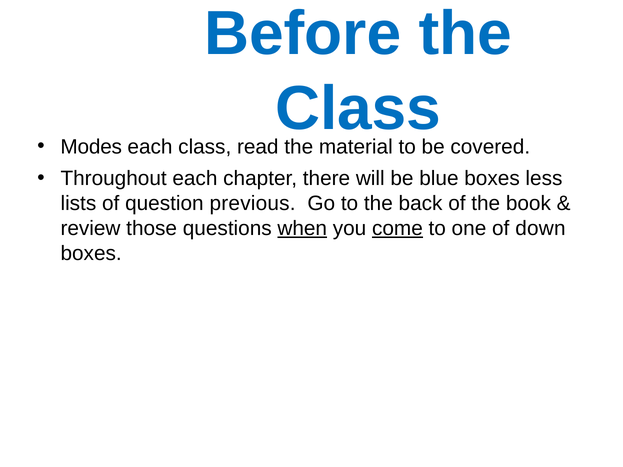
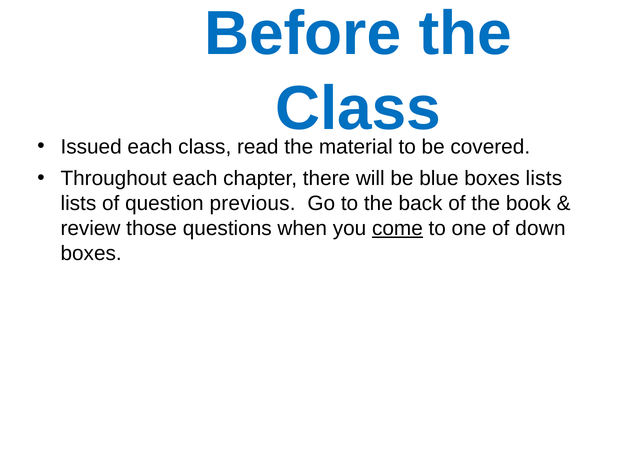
Modes: Modes -> Issued
boxes less: less -> lists
when underline: present -> none
